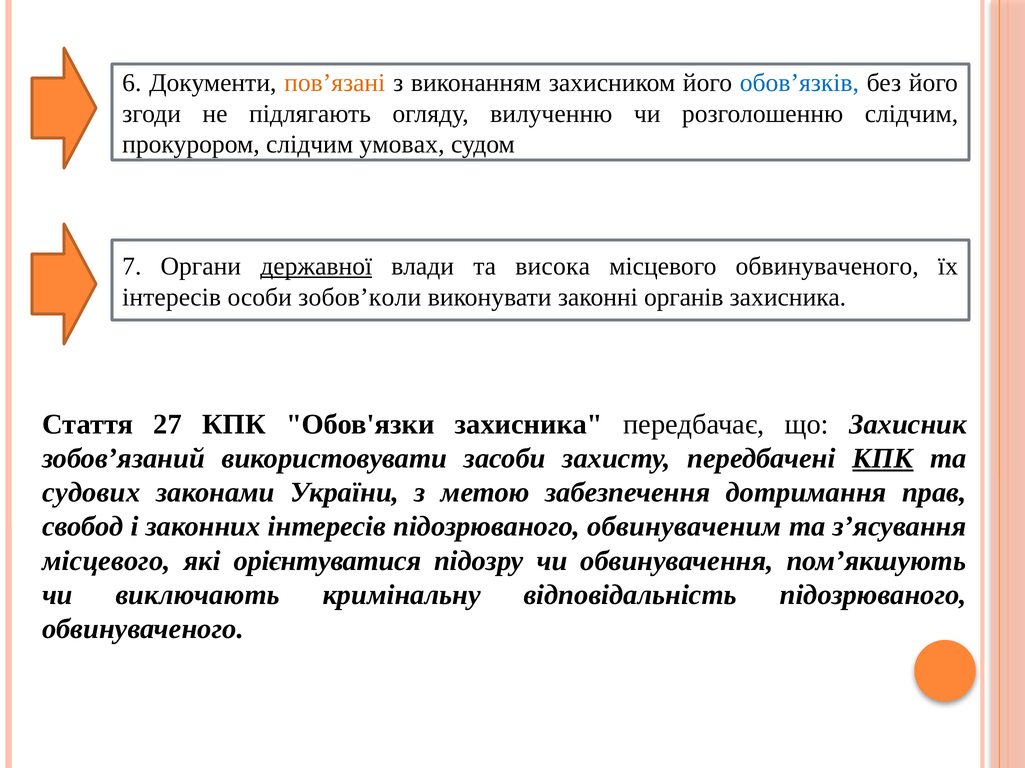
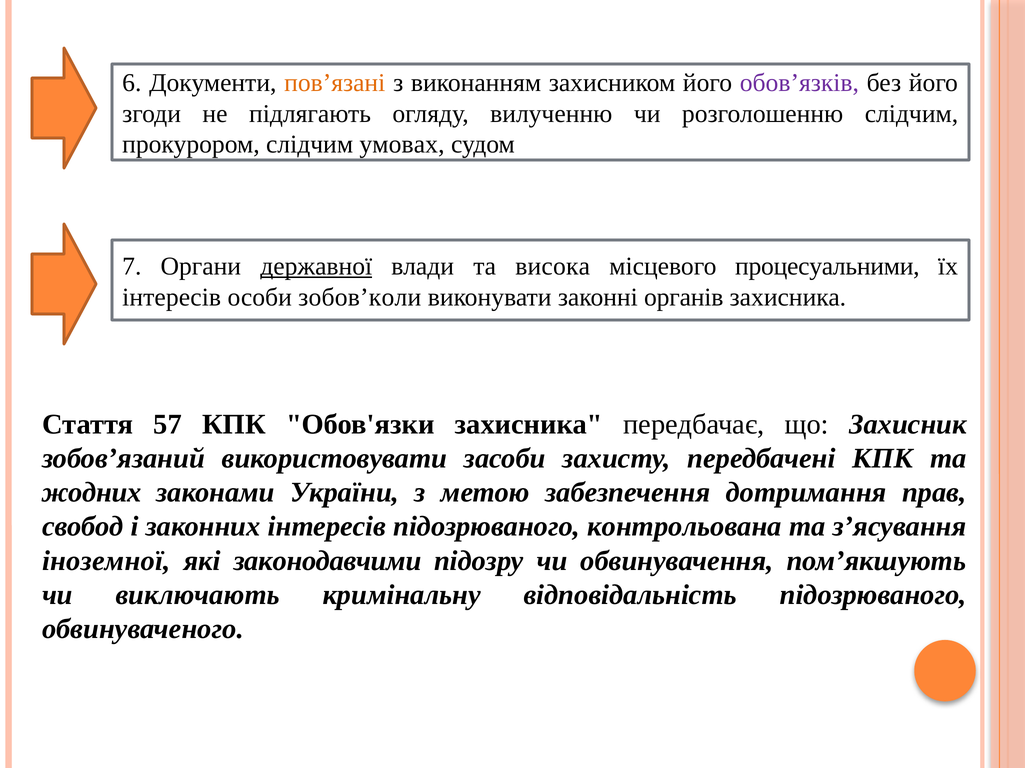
обов’язків colour: blue -> purple
місцевого обвинуваченого: обвинуваченого -> процесуальними
27: 27 -> 57
КПК at (883, 459) underline: present -> none
судових: судових -> жодних
обвинуваченим: обвинуваченим -> контрольована
місцевого at (106, 561): місцевого -> іноземної
орієнтуватися: орієнтуватися -> законодавчими
